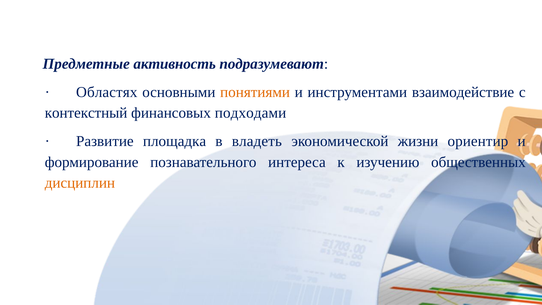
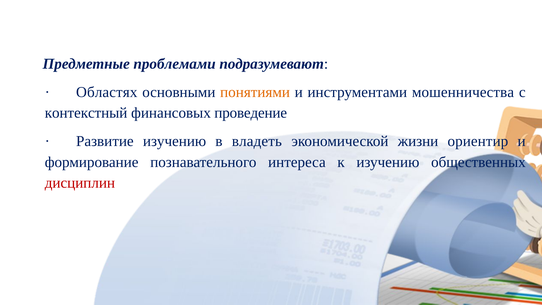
активность: активность -> проблемами
взаимодействие: взаимодействие -> мошенничества
подходами: подходами -> проведение
Развитие площадка: площадка -> изучению
дисциплин colour: orange -> red
